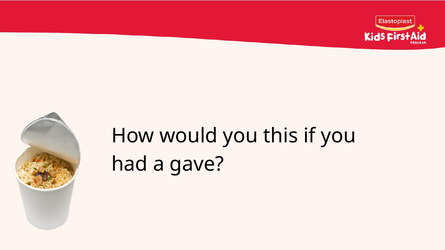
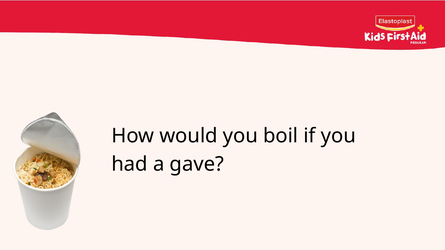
this: this -> boil
